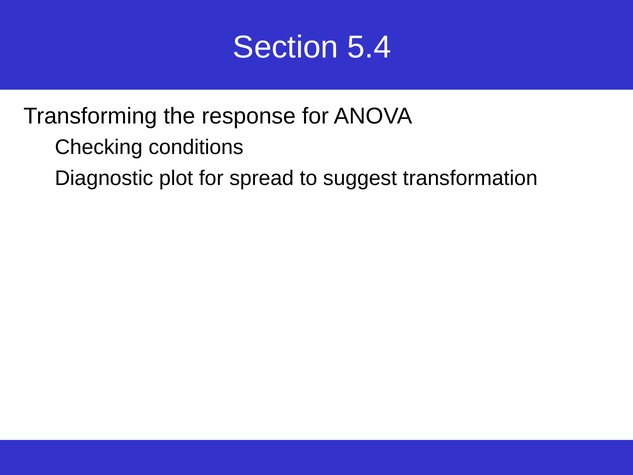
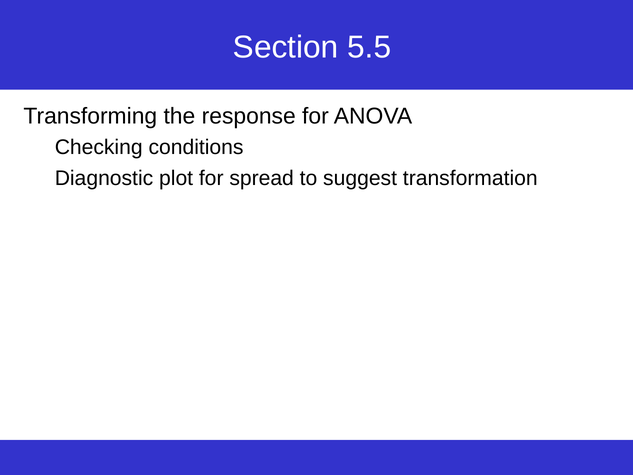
5.4: 5.4 -> 5.5
